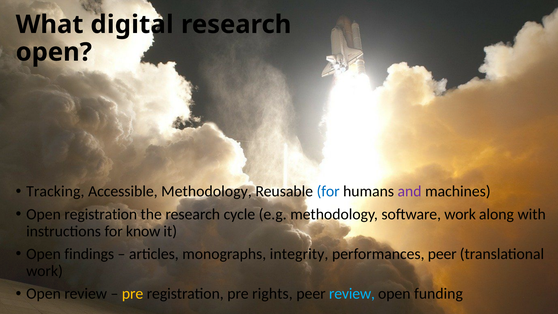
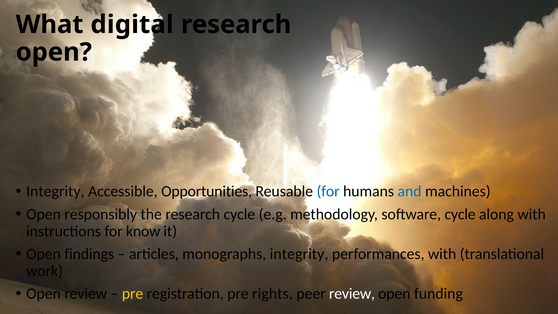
Tracking at (55, 191): Tracking -> Integrity
Accessible Methodology: Methodology -> Opportunities
and colour: purple -> blue
Open registration: registration -> responsibly
software work: work -> cycle
performances peer: peer -> with
review at (352, 294) colour: light blue -> white
